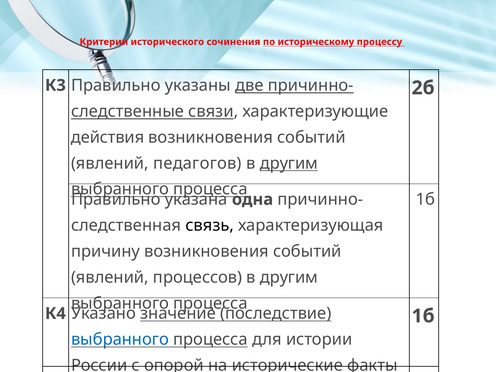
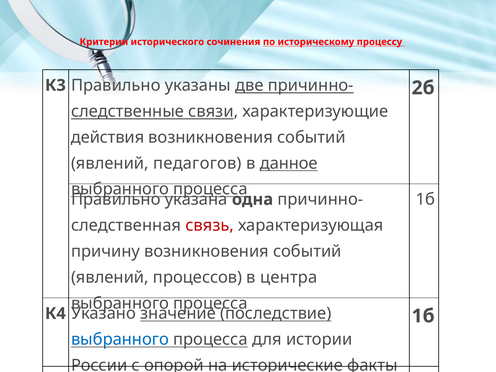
другим at (289, 163): другим -> данное
связь colour: black -> red
процессов в другим: другим -> центра
